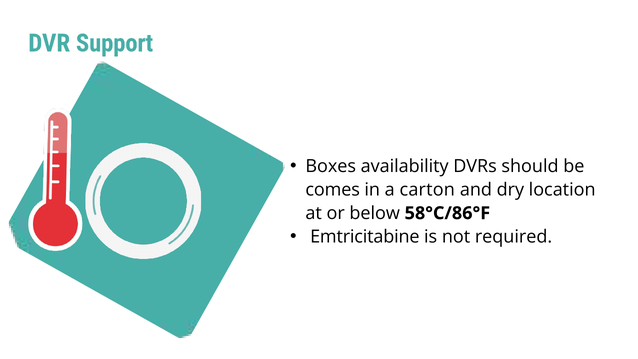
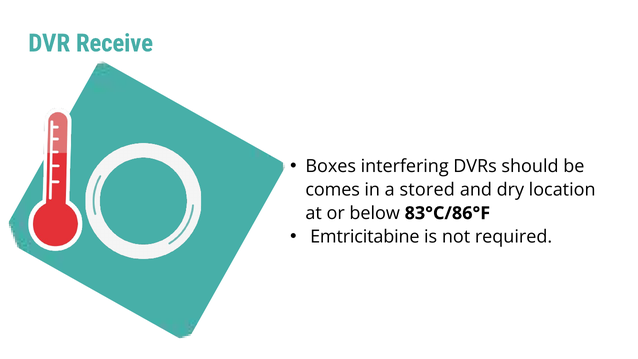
Support: Support -> Receive
availability: availability -> interfering
carton: carton -> stored
58°C/86°F: 58°C/86°F -> 83°C/86°F
